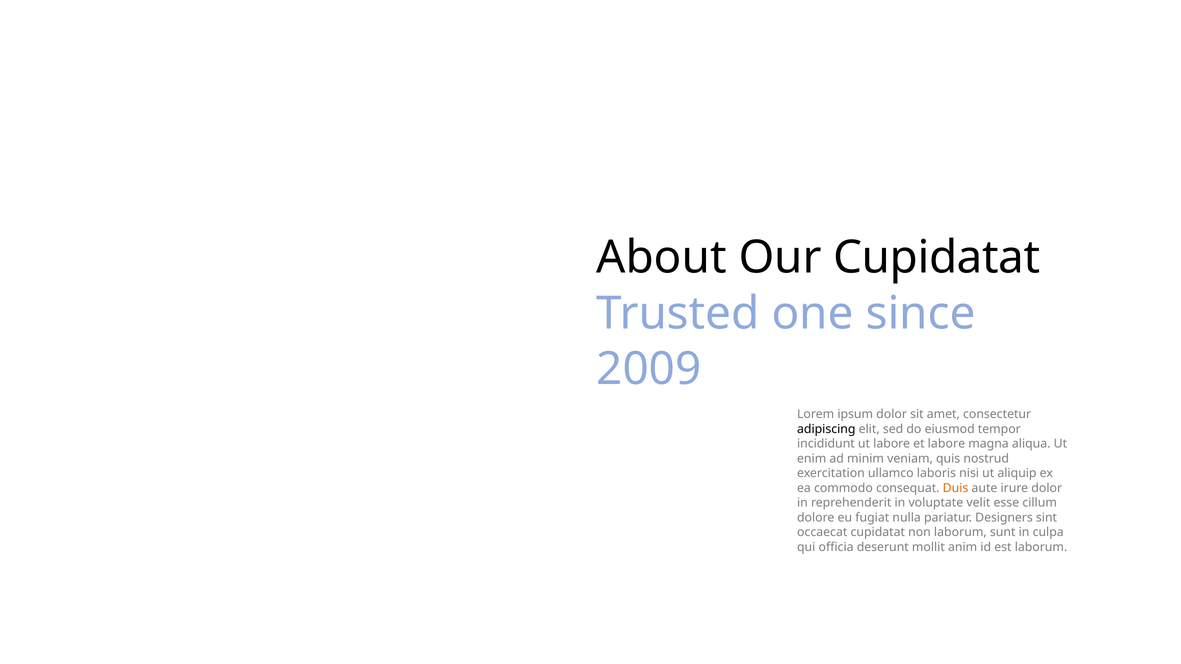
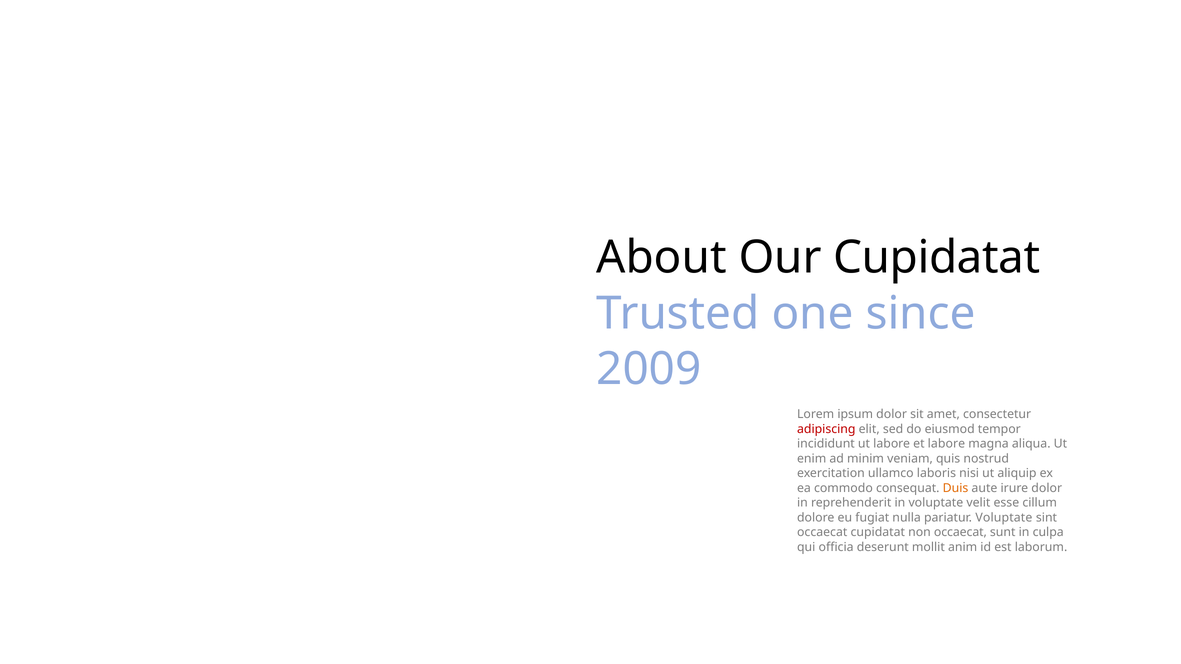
adipiscing colour: black -> red
pariatur Designers: Designers -> Voluptate
non laborum: laborum -> occaecat
